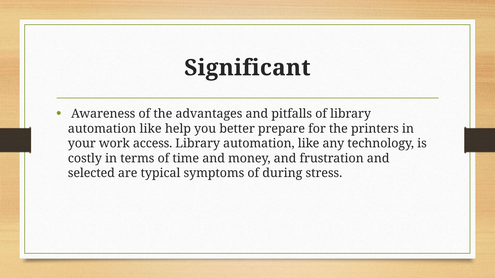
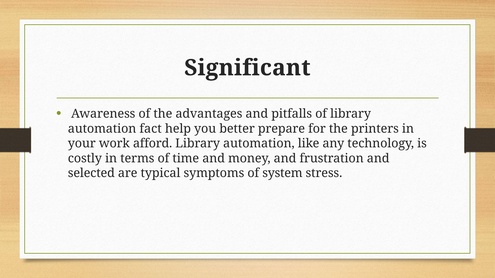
like at (151, 129): like -> fact
access: access -> afford
during: during -> system
